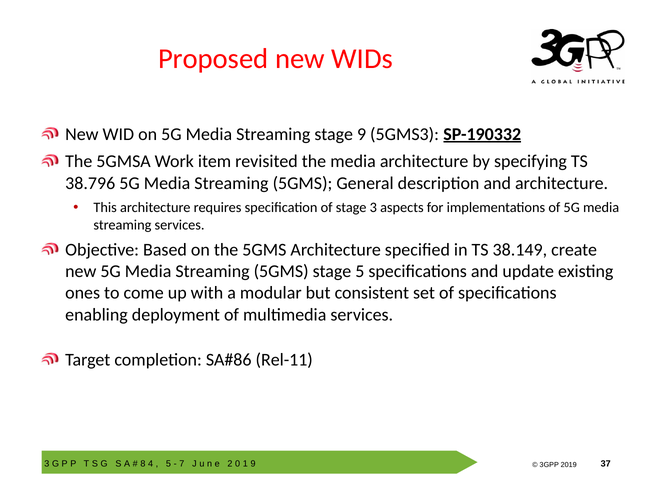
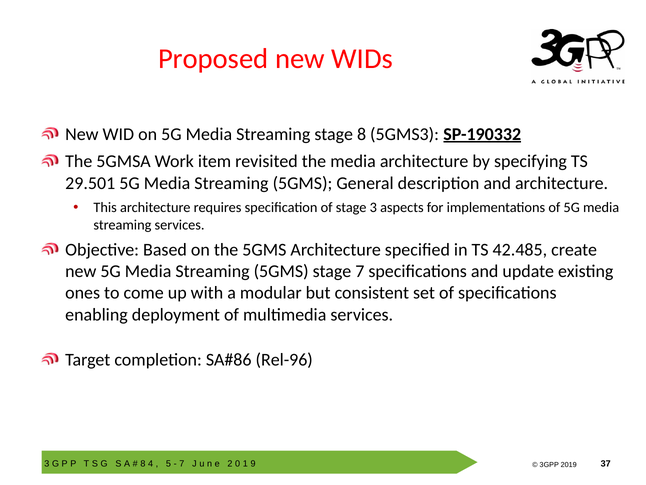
stage 9: 9 -> 8
38.796: 38.796 -> 29.501
38.149: 38.149 -> 42.485
stage 5: 5 -> 7
Rel-11: Rel-11 -> Rel-96
